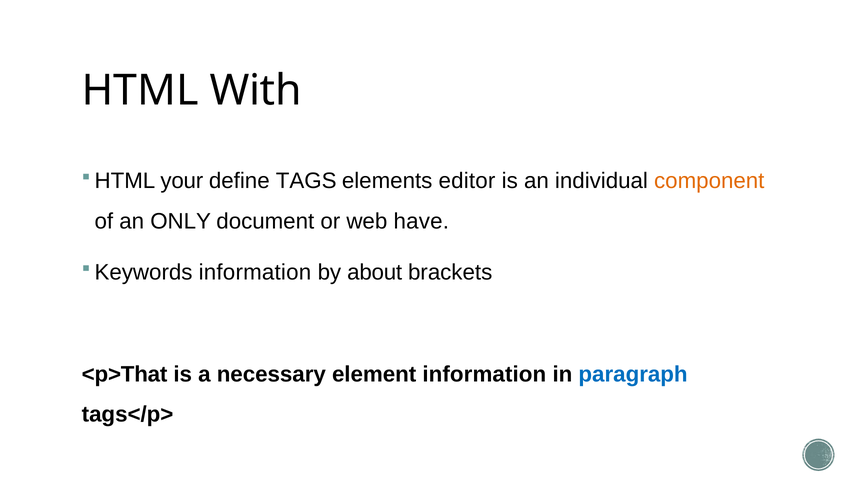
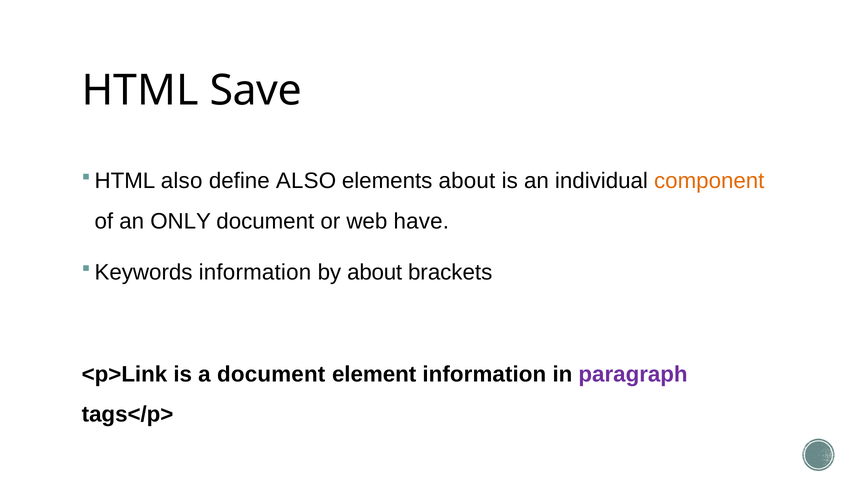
With: With -> Save
your at (182, 181): your -> also
define TAGS: TAGS -> ALSO
elements editor: editor -> about
<p>That: <p>That -> <p>Link
a necessary: necessary -> document
paragraph colour: blue -> purple
